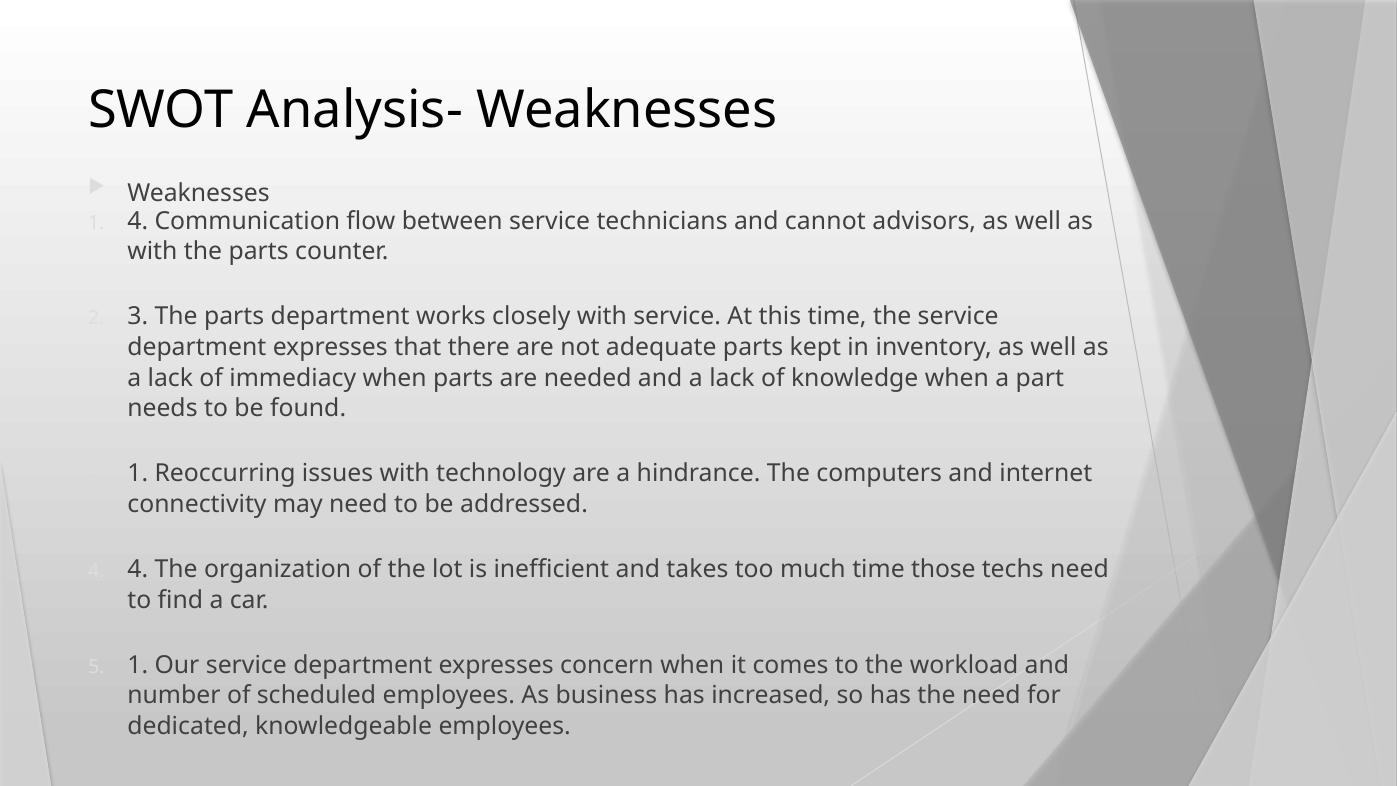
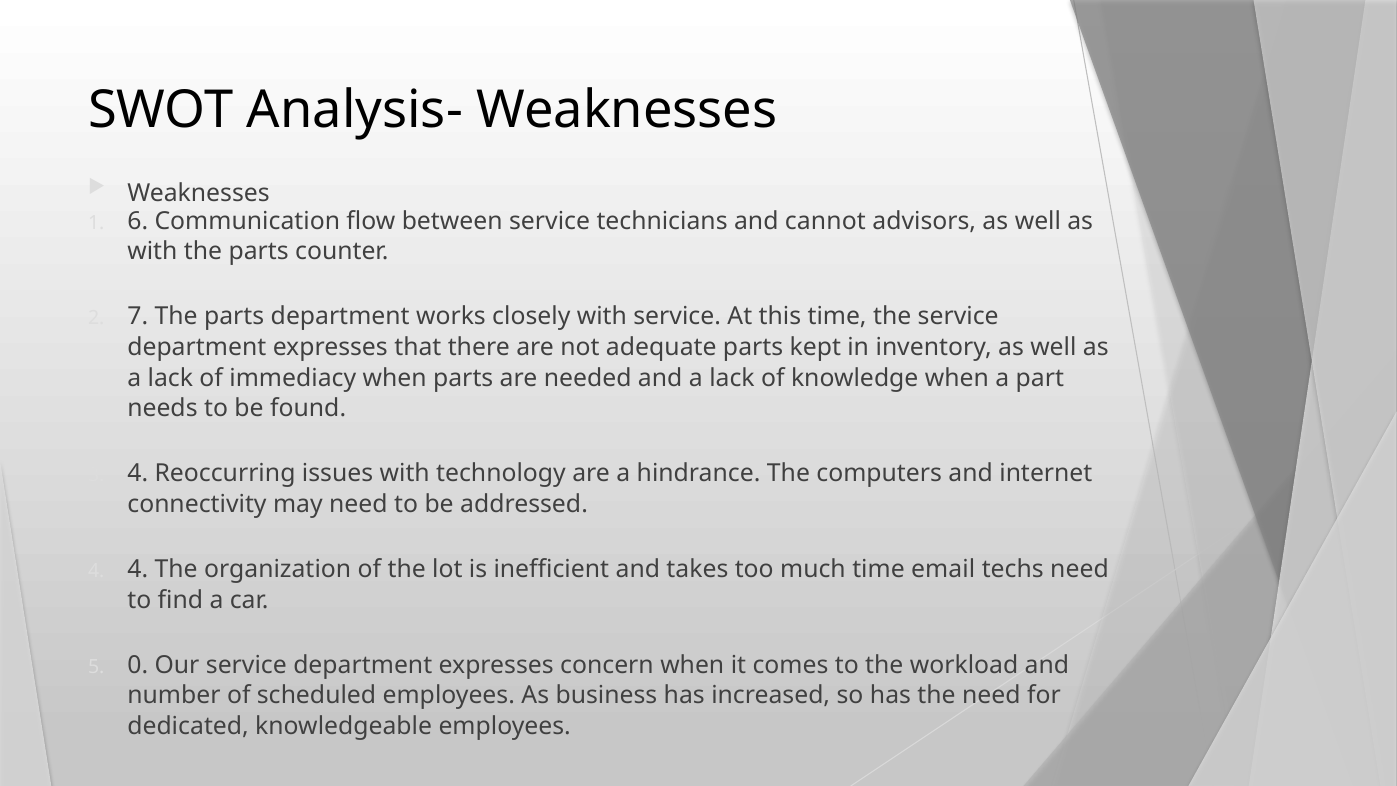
1 4: 4 -> 6
2 3: 3 -> 7
3 1: 1 -> 4
those: those -> email
5 1: 1 -> 0
